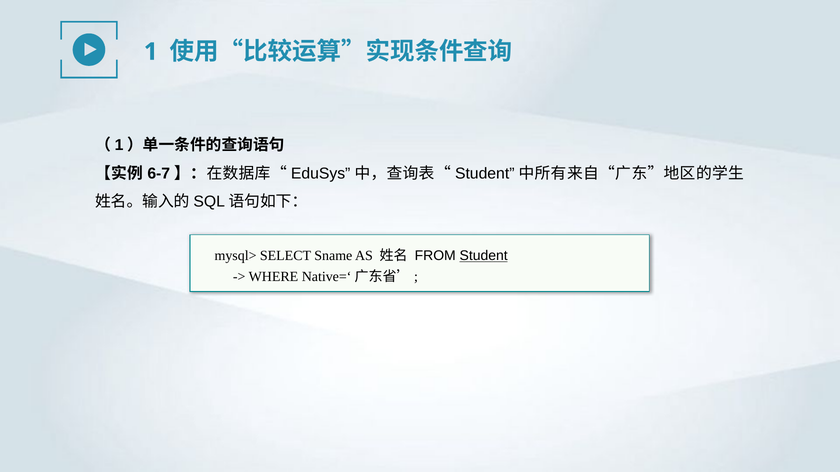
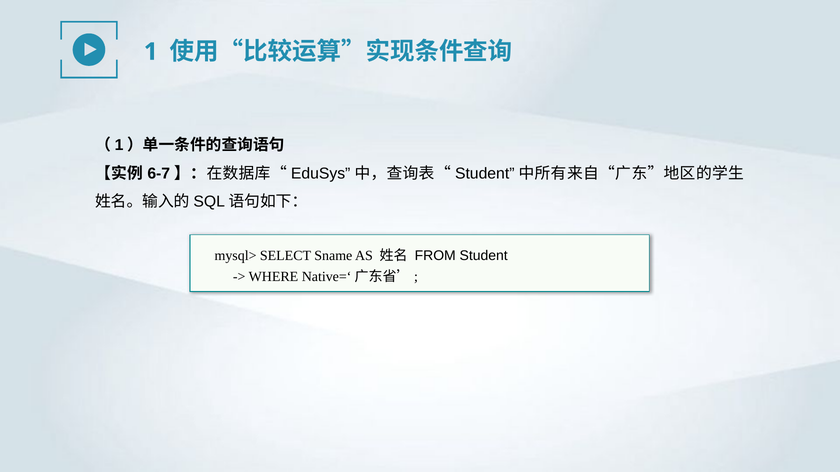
Student at (484, 256) underline: present -> none
